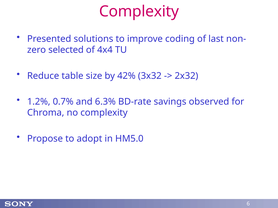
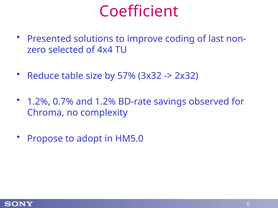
Complexity at (139, 11): Complexity -> Coefficient
42%: 42% -> 57%
and 6.3%: 6.3% -> 1.2%
